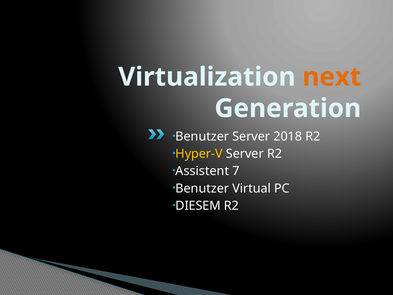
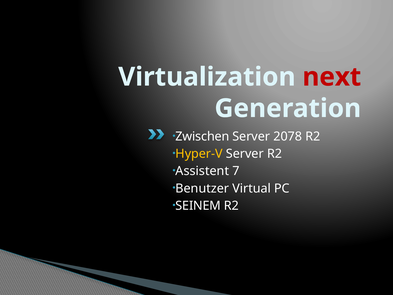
next colour: orange -> red
Benutzer at (202, 136): Benutzer -> Zwischen
2018: 2018 -> 2078
DIESEM: DIESEM -> SEINEM
